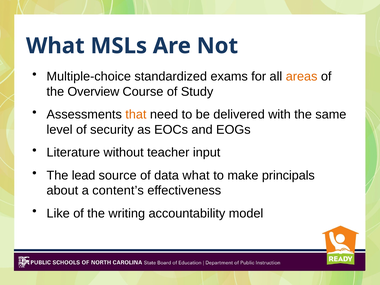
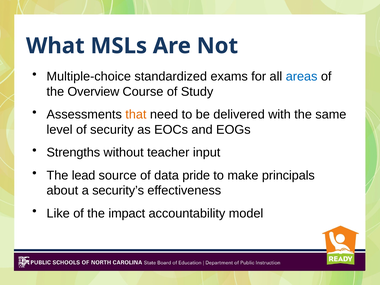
areas colour: orange -> blue
Literature: Literature -> Strengths
data what: what -> pride
content’s: content’s -> security’s
writing: writing -> impact
